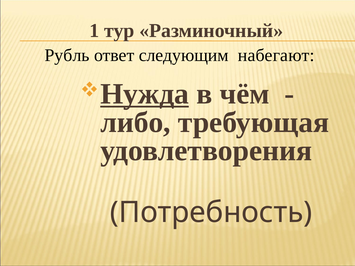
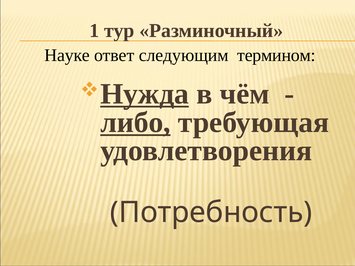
Рубль: Рубль -> Науке
набегают: набегают -> термином
либо underline: none -> present
